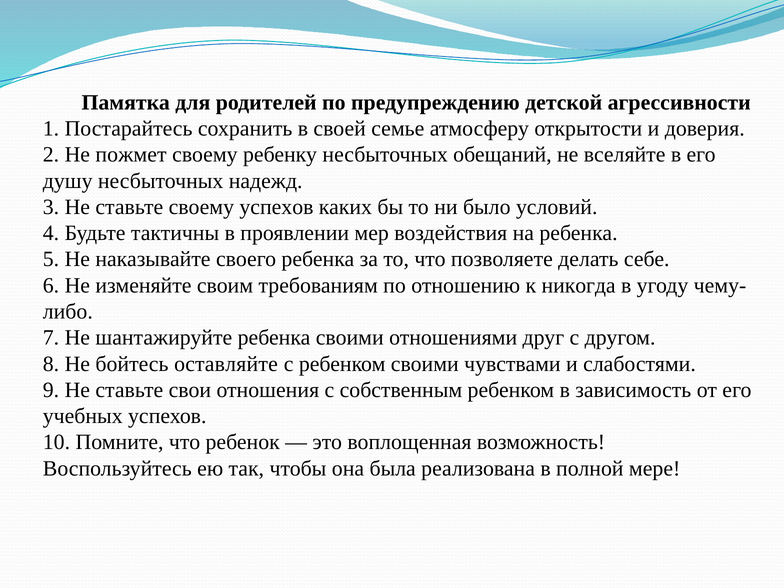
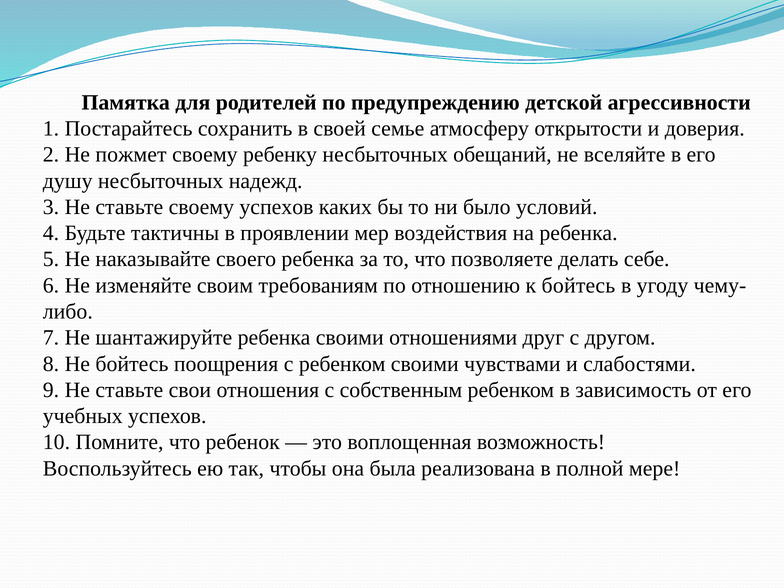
к никогда: никогда -> бойтесь
оставляйте: оставляйте -> поощрения
